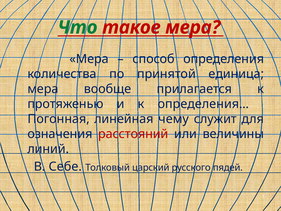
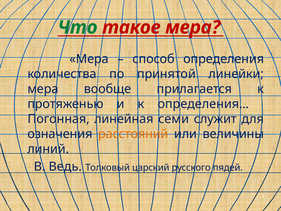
единица: единица -> линейки
чему: чему -> семи
расстояний colour: red -> orange
Себе: Себе -> Ведь
